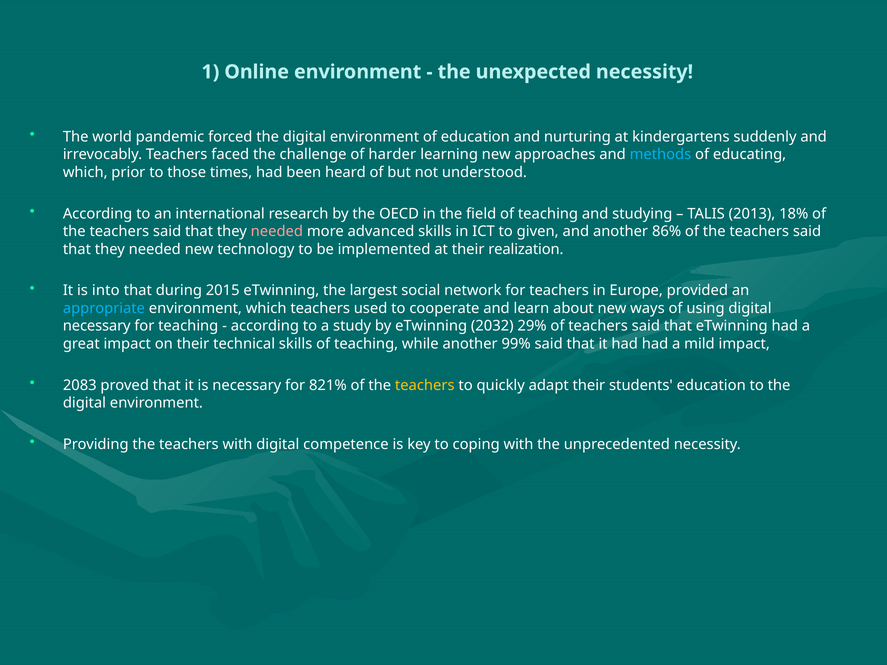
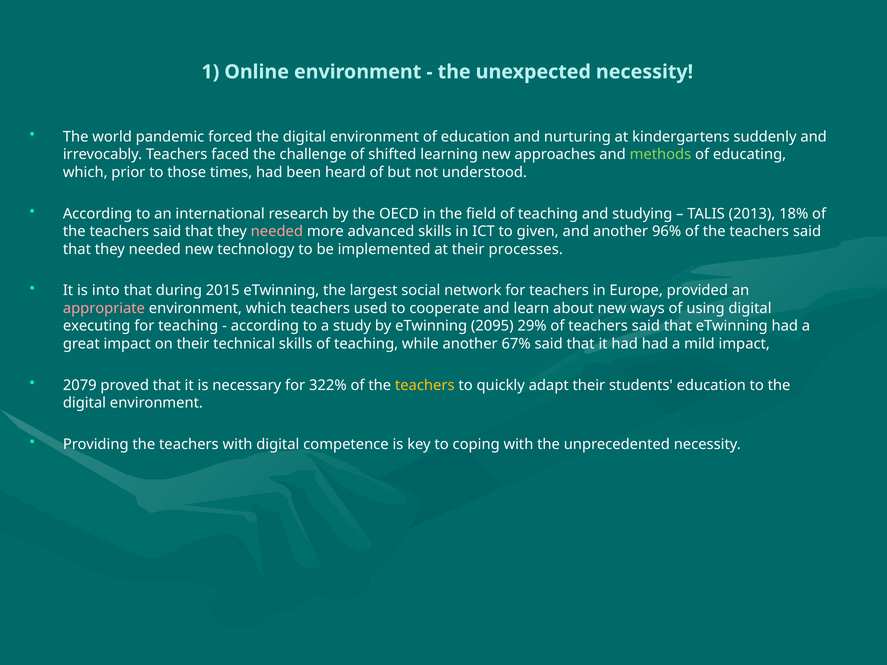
harder: harder -> shifted
methods colour: light blue -> light green
86%: 86% -> 96%
realization: realization -> processes
appropriate colour: light blue -> pink
necessary at (97, 326): necessary -> executing
2032: 2032 -> 2095
99%: 99% -> 67%
2083: 2083 -> 2079
821%: 821% -> 322%
